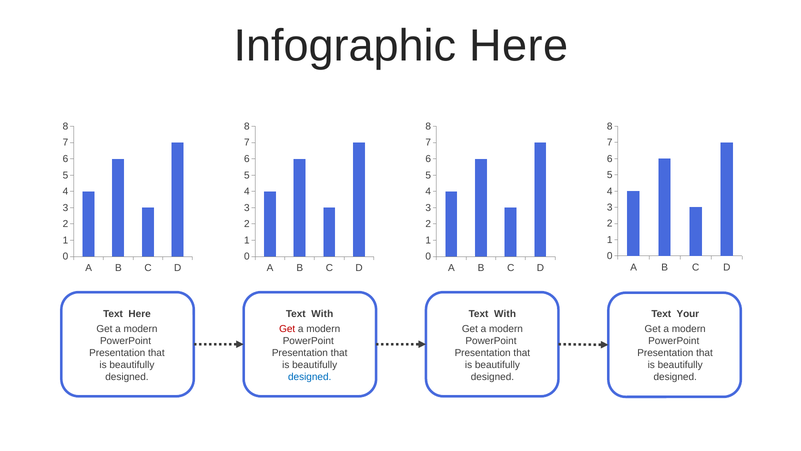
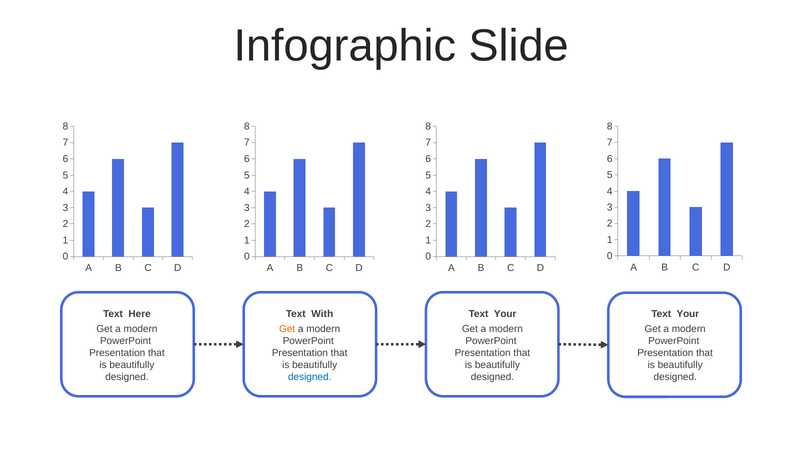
Infographic Here: Here -> Slide
With at (505, 314): With -> Your
Get at (287, 329) colour: red -> orange
